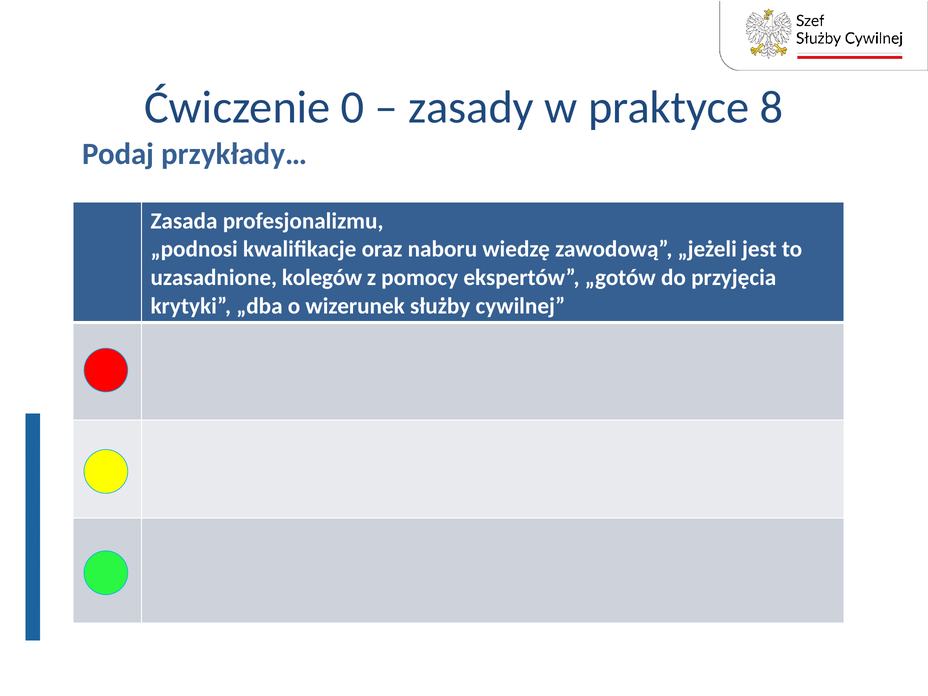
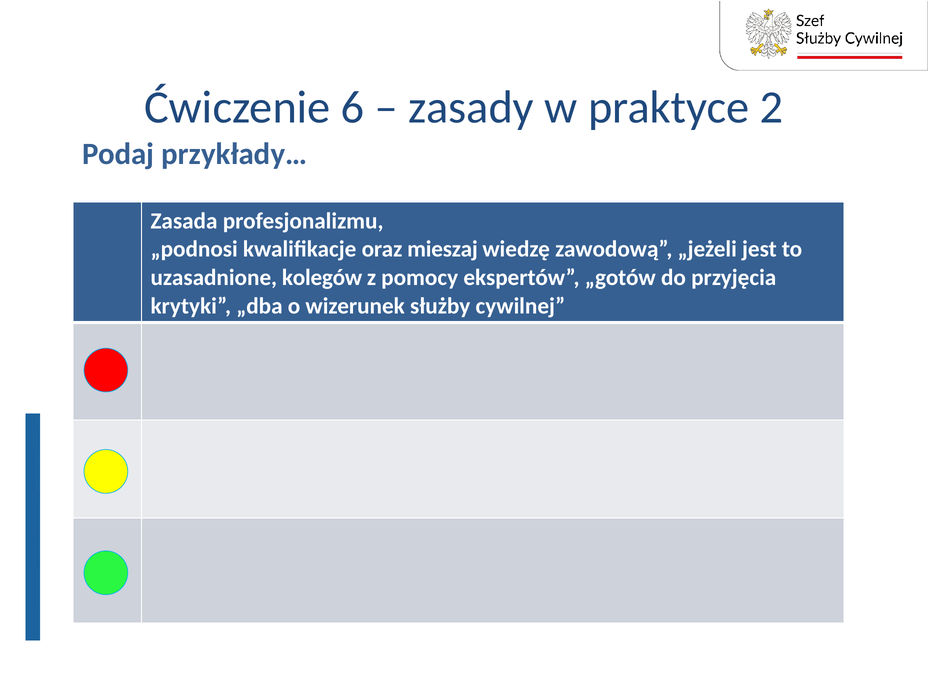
0: 0 -> 6
8: 8 -> 2
naboru: naboru -> mieszaj
